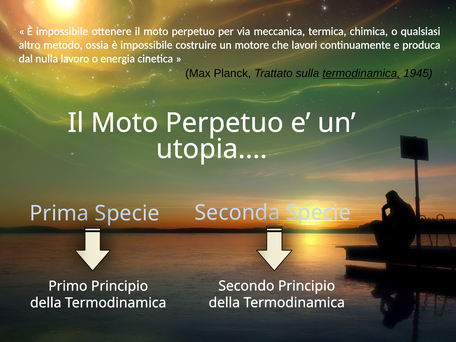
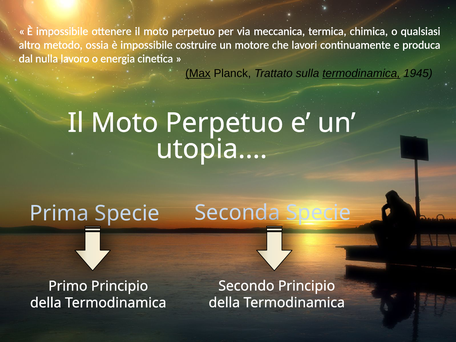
Max underline: none -> present
